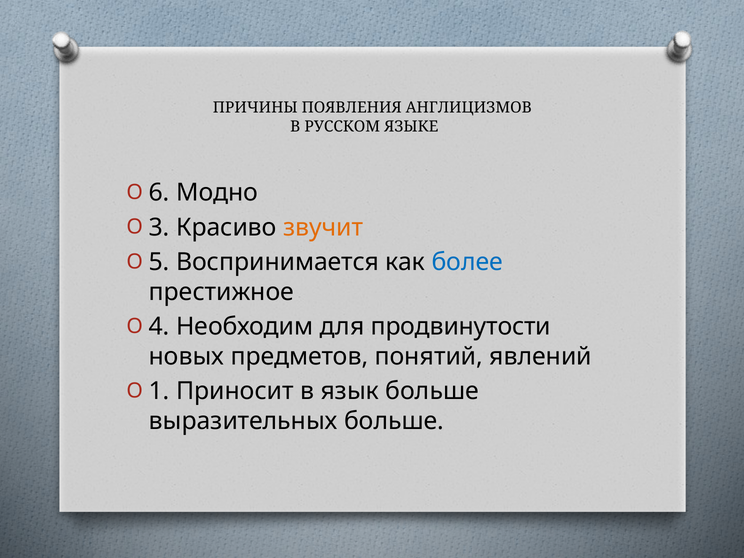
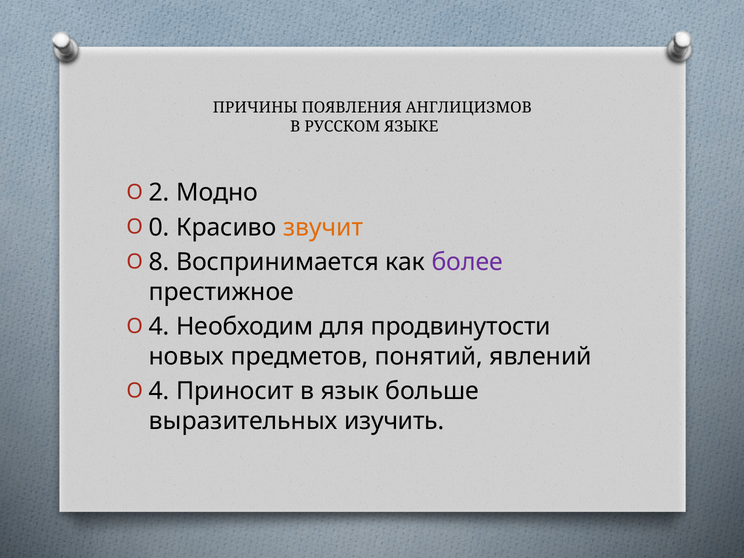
6: 6 -> 2
3: 3 -> 0
5: 5 -> 8
более colour: blue -> purple
1 at (159, 391): 1 -> 4
выразительных больше: больше -> изучить
